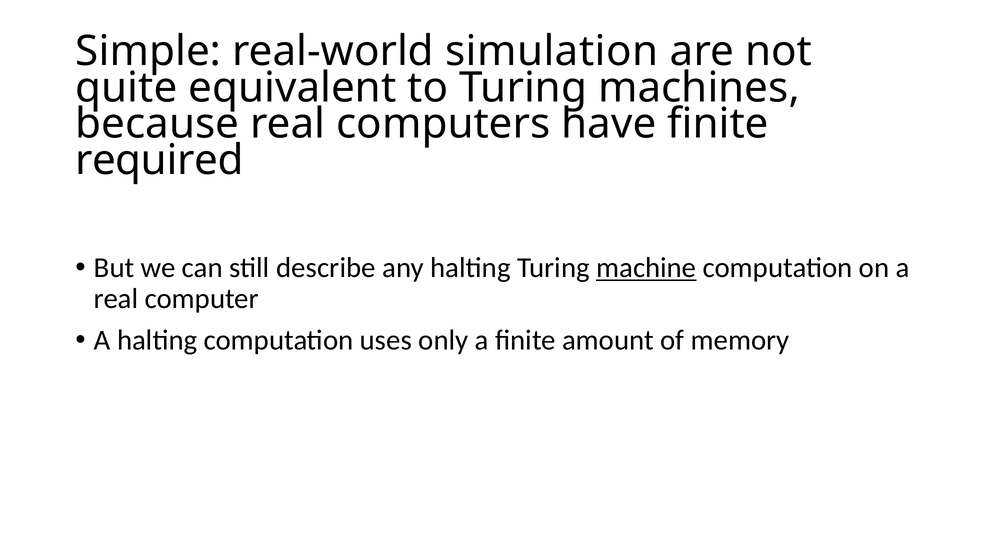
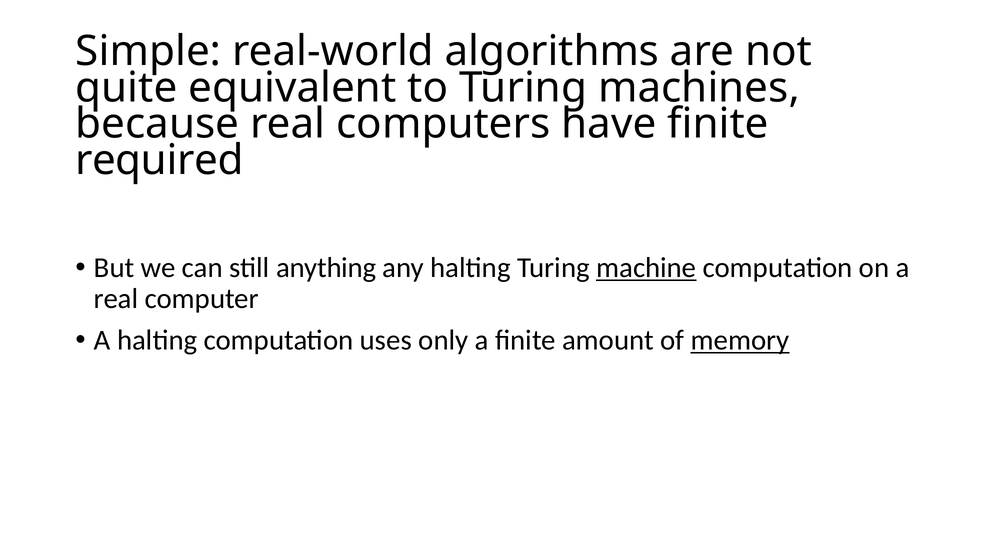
simulation: simulation -> algorithms
describe: describe -> anything
memory underline: none -> present
